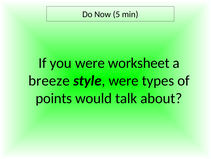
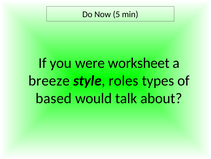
style were: were -> roles
points: points -> based
